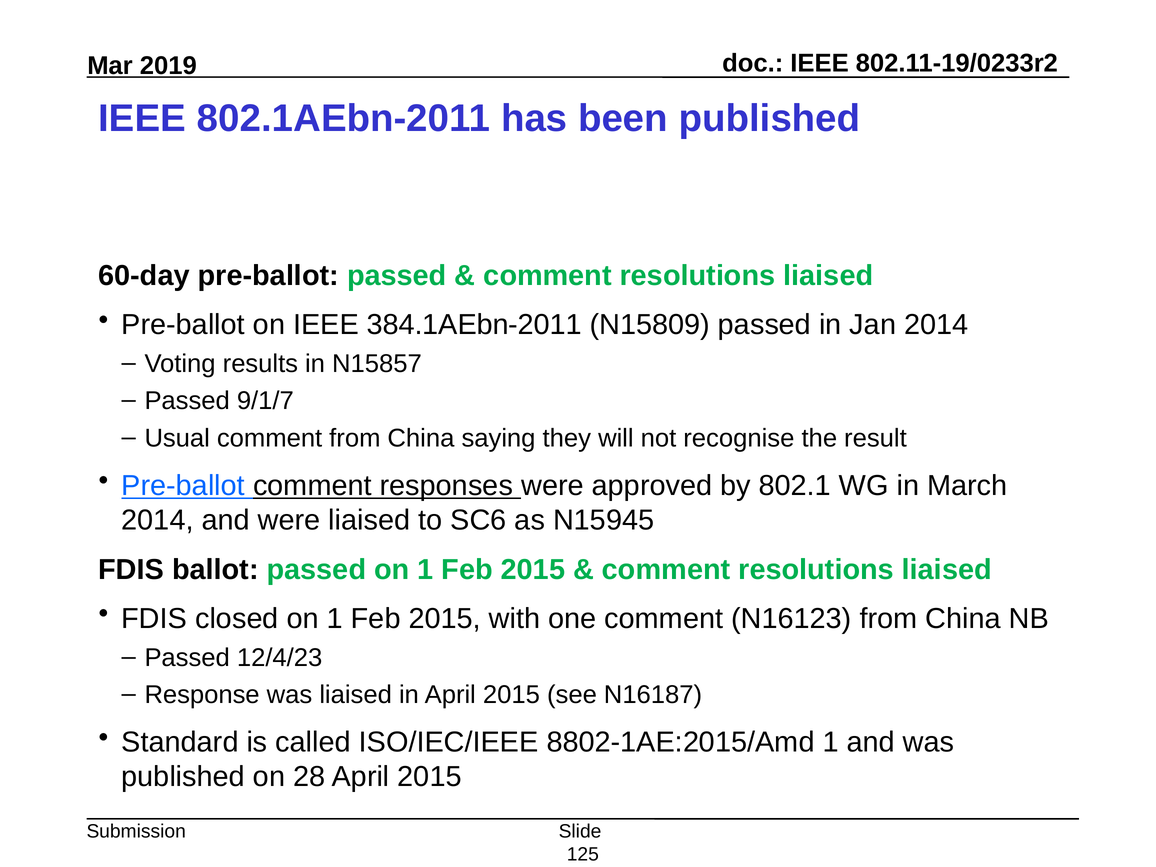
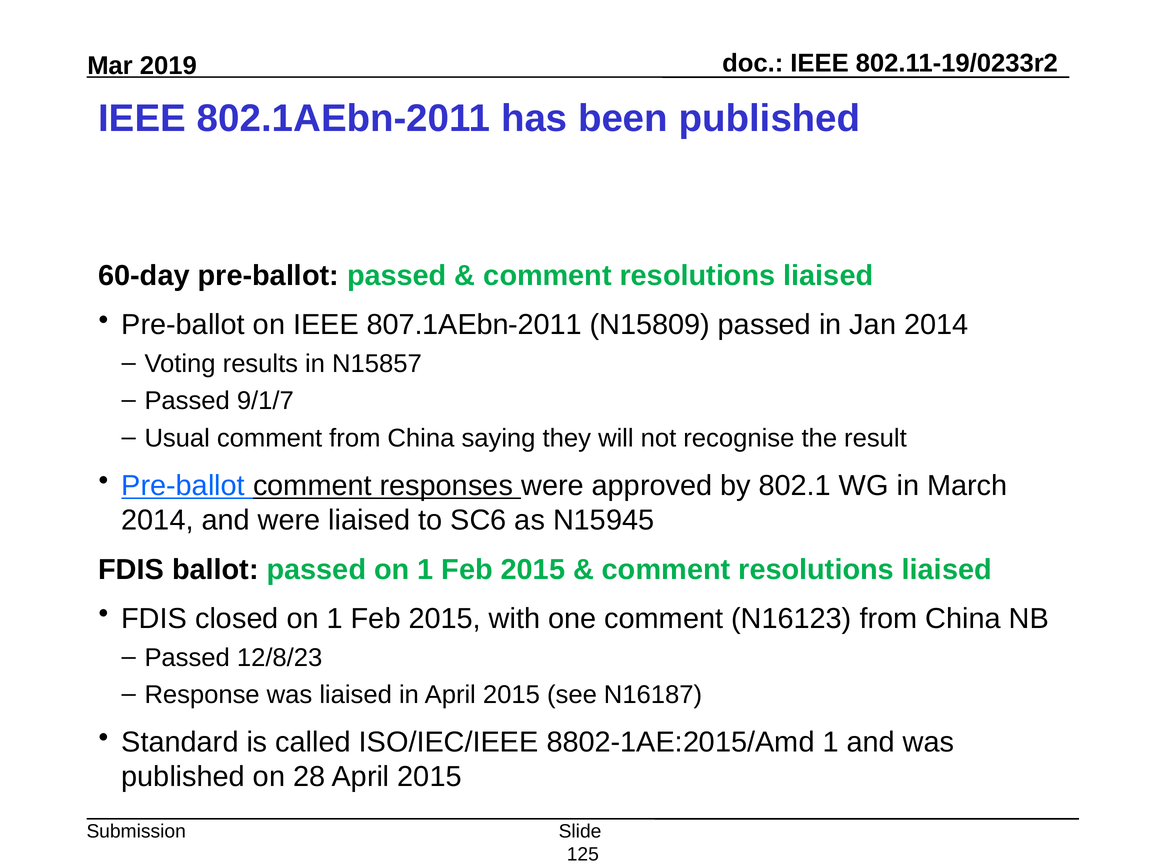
384.1AEbn-2011: 384.1AEbn-2011 -> 807.1AEbn-2011
12/4/23: 12/4/23 -> 12/8/23
